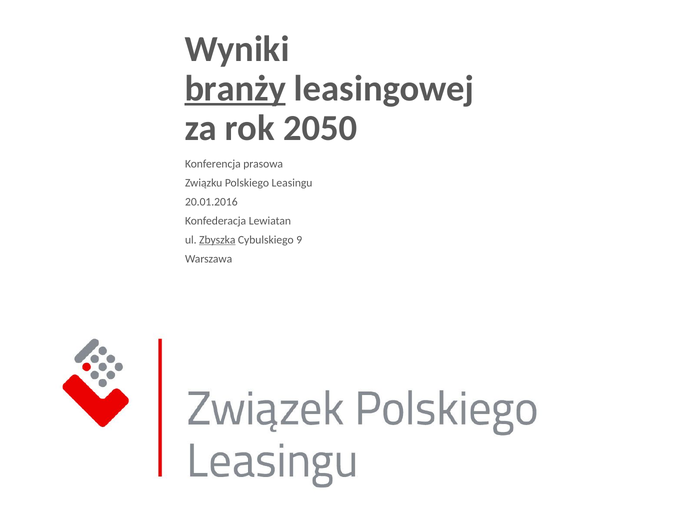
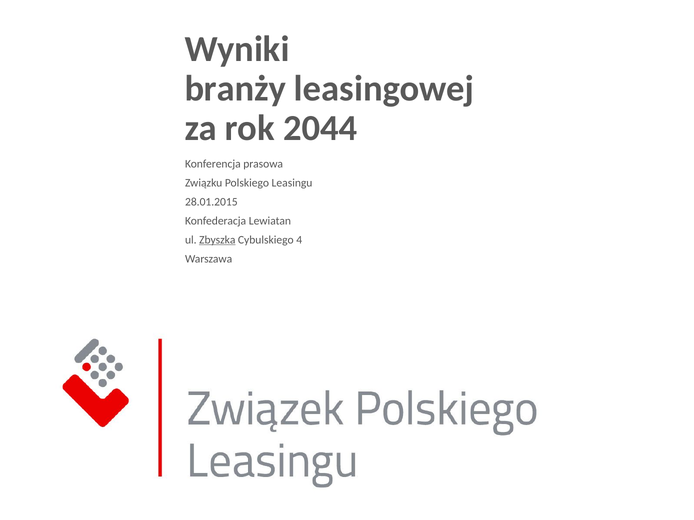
branży underline: present -> none
2050: 2050 -> 2044
20.01.2016: 20.01.2016 -> 28.01.2015
9: 9 -> 4
